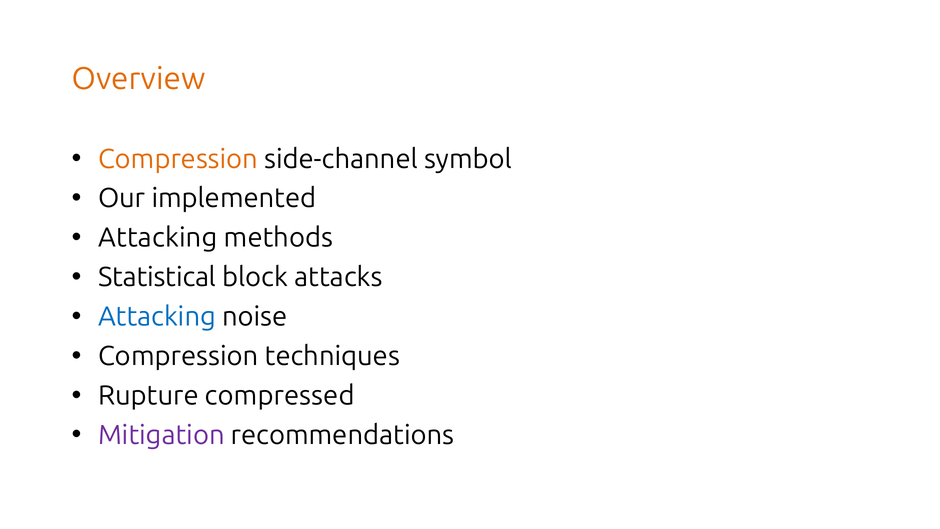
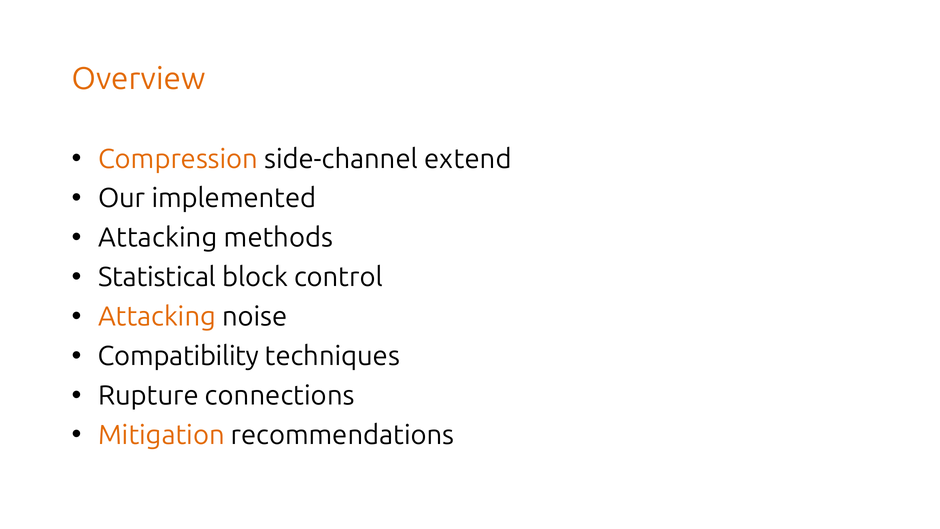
symbol: symbol -> extend
attacks: attacks -> control
Attacking at (157, 317) colour: blue -> orange
Compression at (178, 356): Compression -> Compatibility
compressed: compressed -> connections
Mitigation colour: purple -> orange
